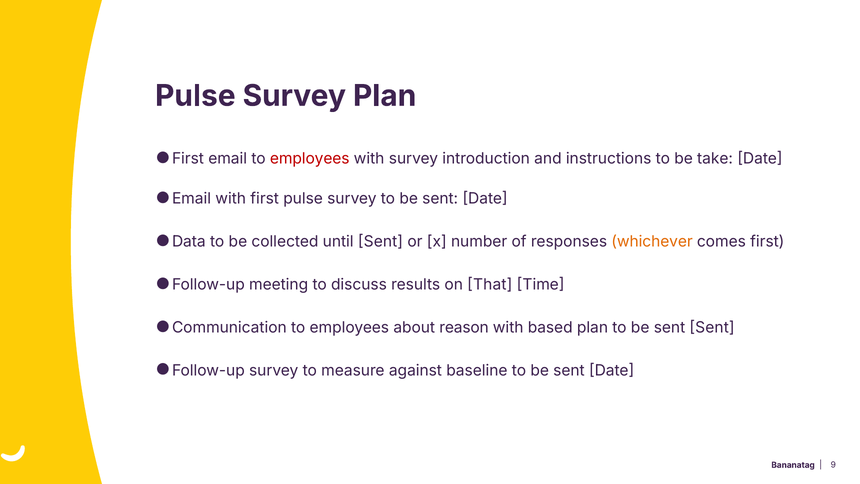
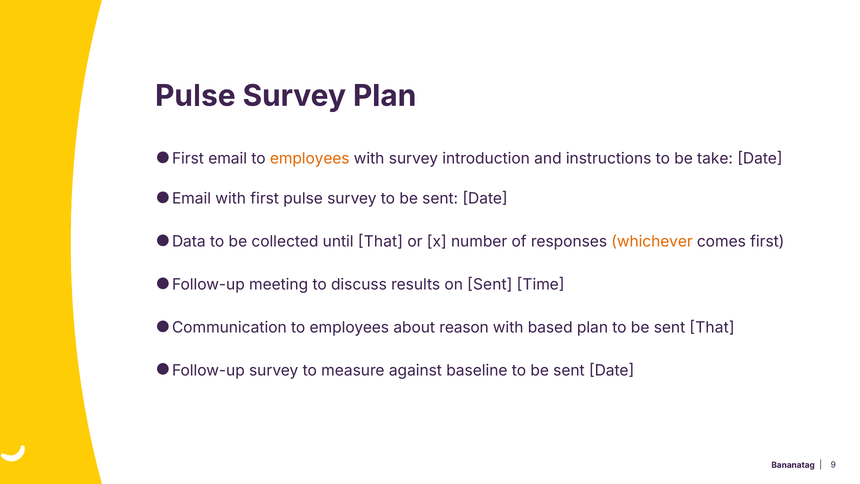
employees at (310, 159) colour: red -> orange
until Sent: Sent -> That
on That: That -> Sent
sent Sent: Sent -> That
